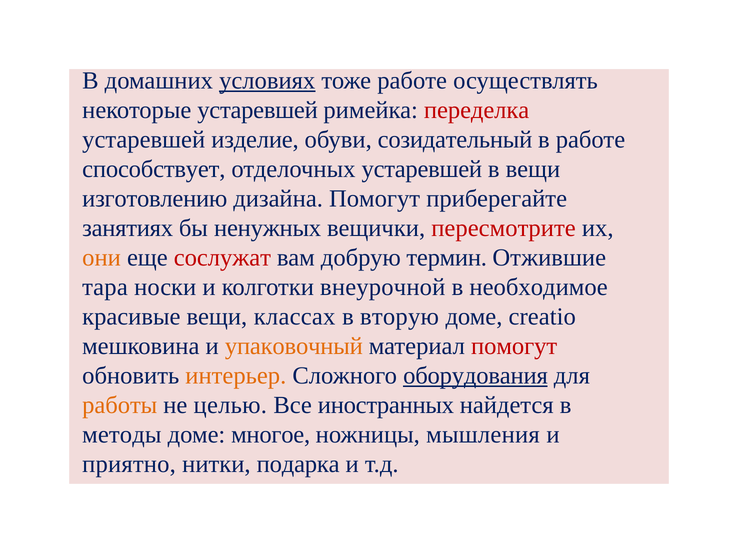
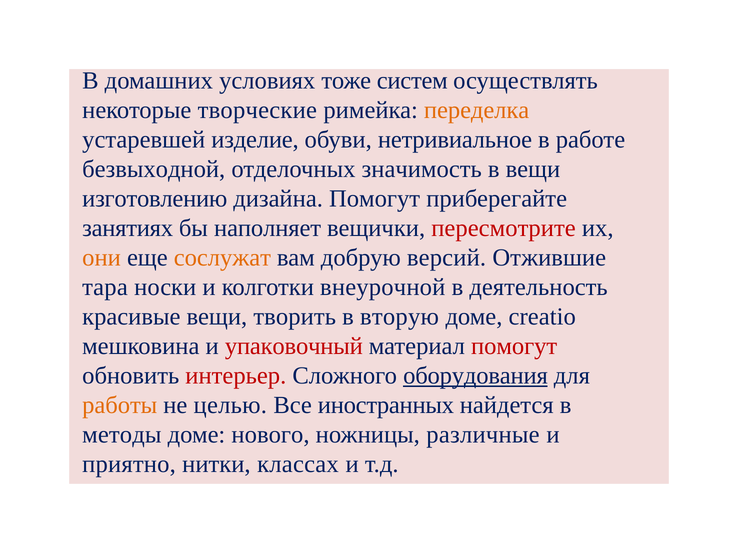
условиях underline: present -> none
тоже работе: работе -> систем
некоторые устаревшей: устаревшей -> творческие
переделка colour: red -> orange
созидательный: созидательный -> нетривиальное
способствует: способствует -> безвыходной
отделочных устаревшей: устаревшей -> значимость
ненужных: ненужных -> наполняет
сослужат colour: red -> orange
термин: термин -> версий
необходимое: необходимое -> деятельность
классах: классах -> творить
упаковочный colour: orange -> red
интерьер colour: orange -> red
многое: многое -> нового
мышления: мышления -> различные
подарка: подарка -> классах
